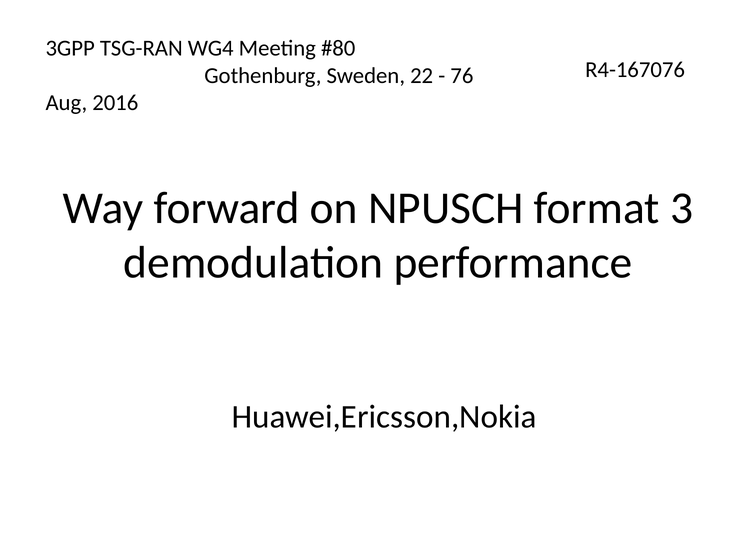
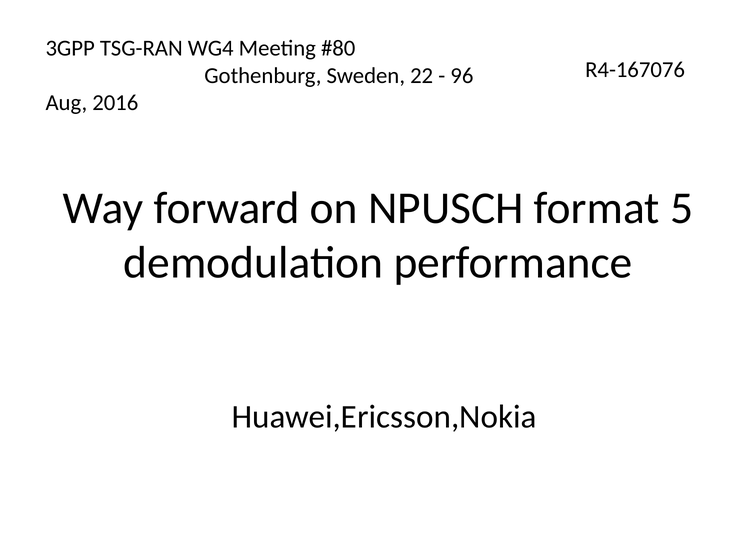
76: 76 -> 96
3: 3 -> 5
